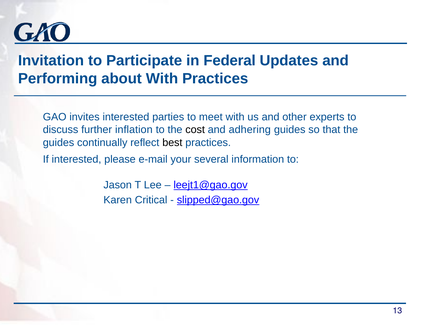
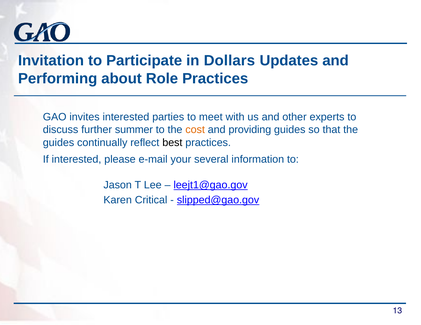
Federal: Federal -> Dollars
about With: With -> Role
inflation: inflation -> summer
cost colour: black -> orange
adhering: adhering -> providing
